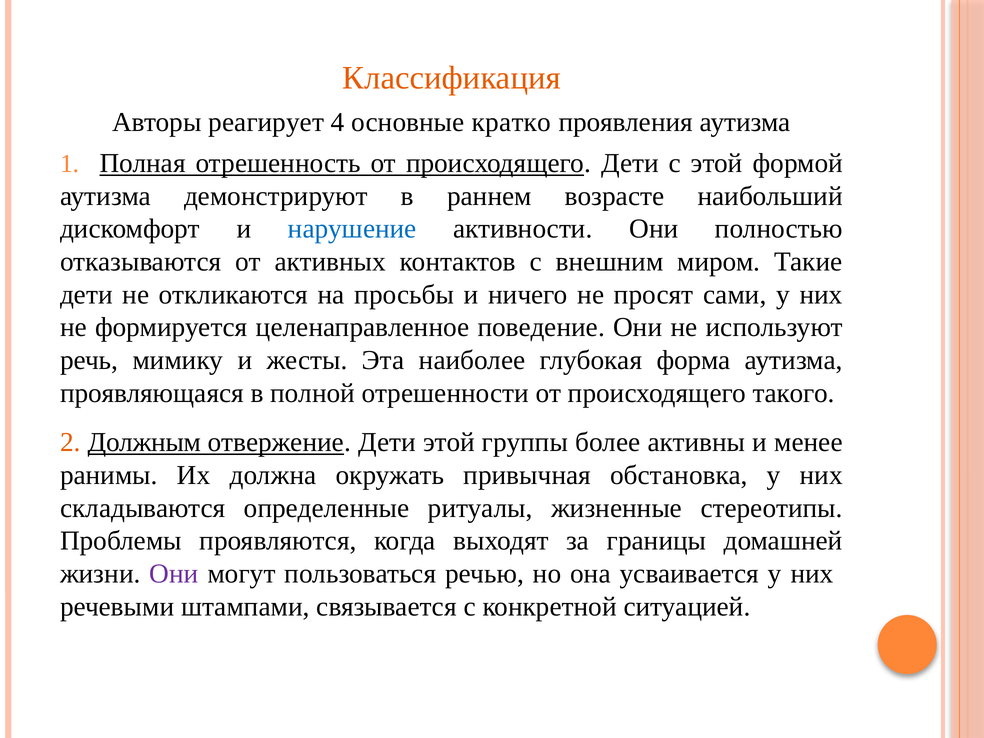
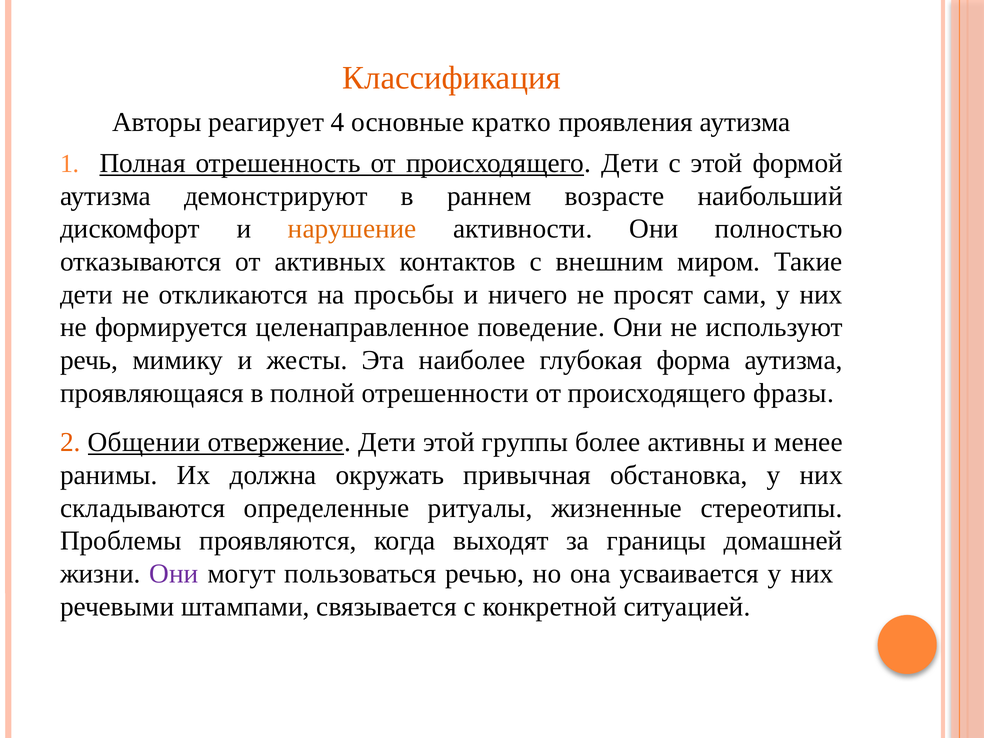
нарушение colour: blue -> orange
такого: такого -> фразы
Должным: Должным -> Общении
